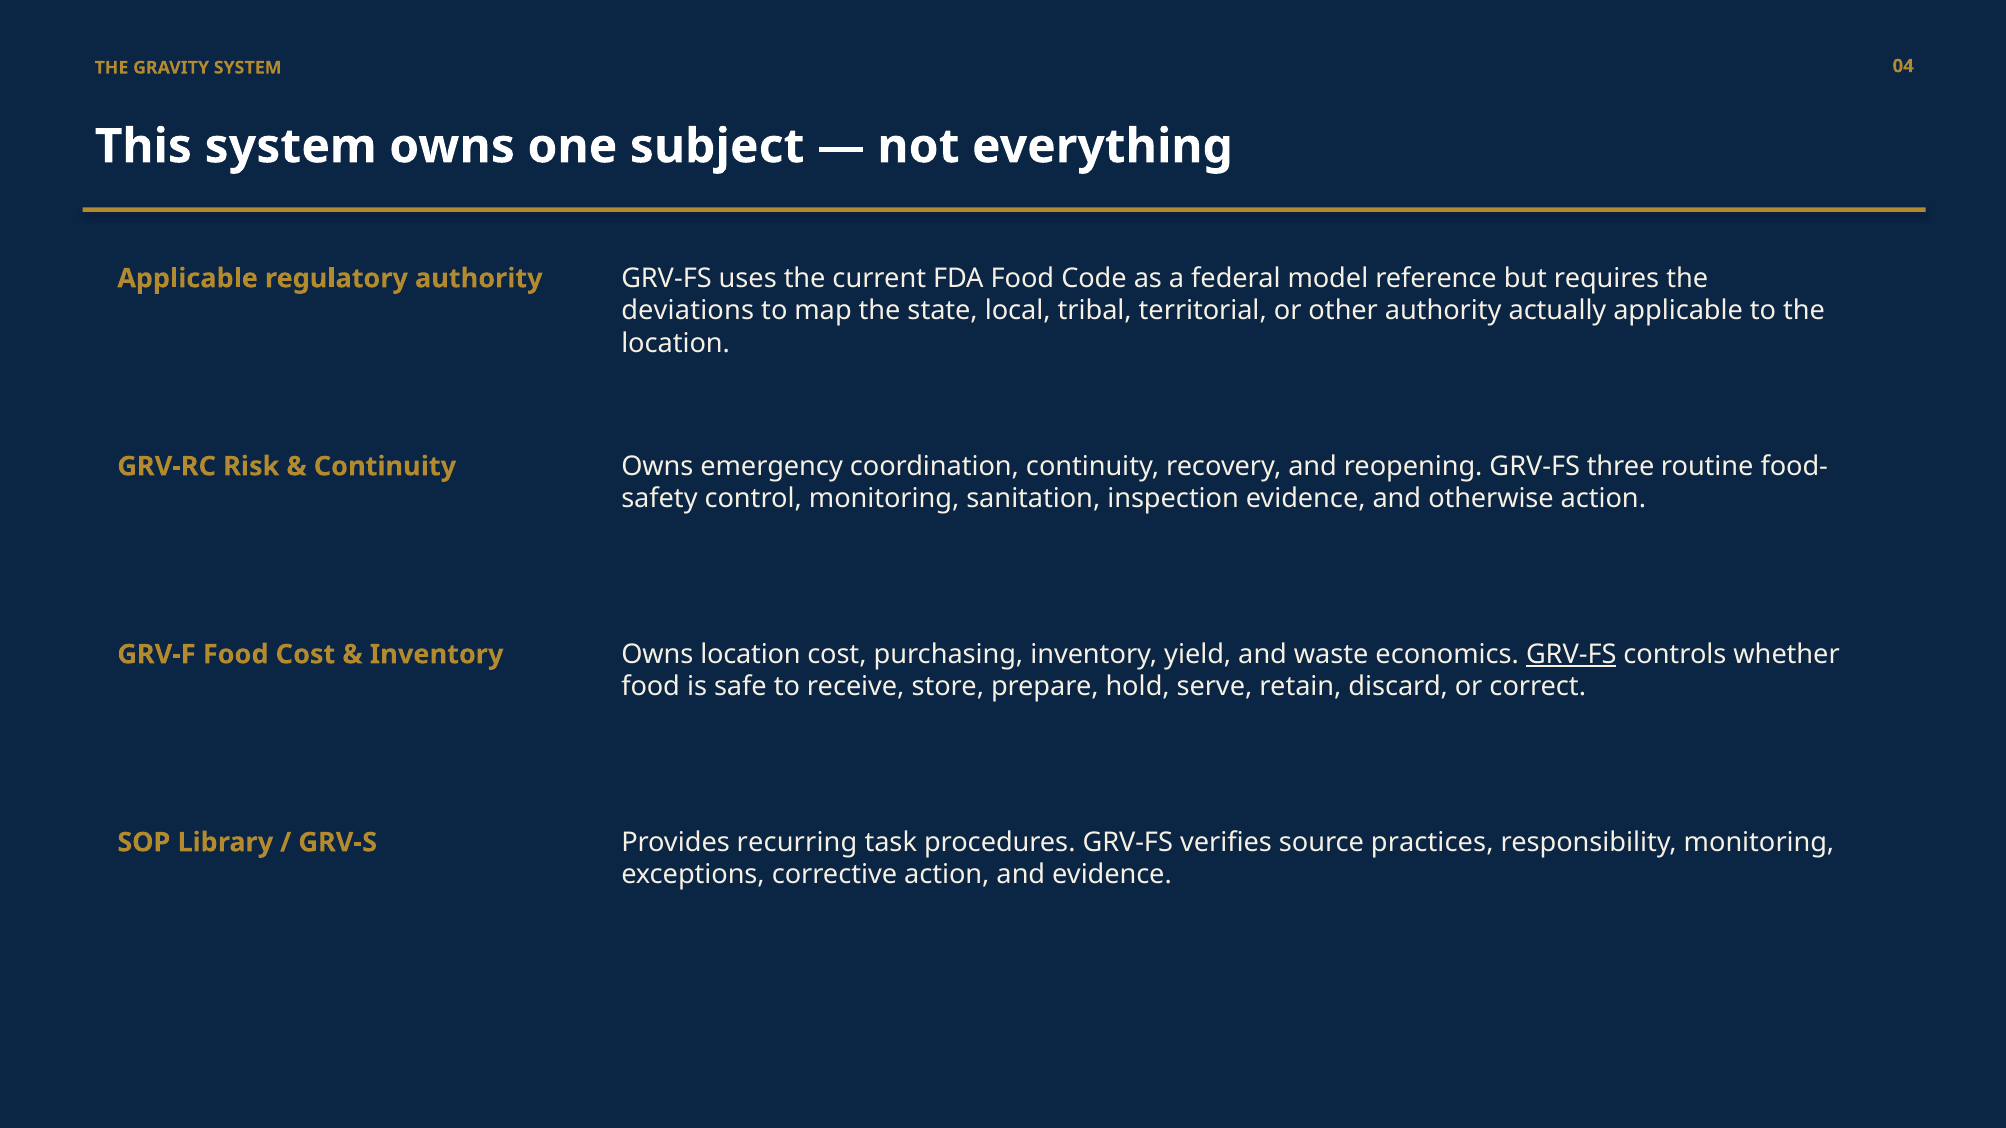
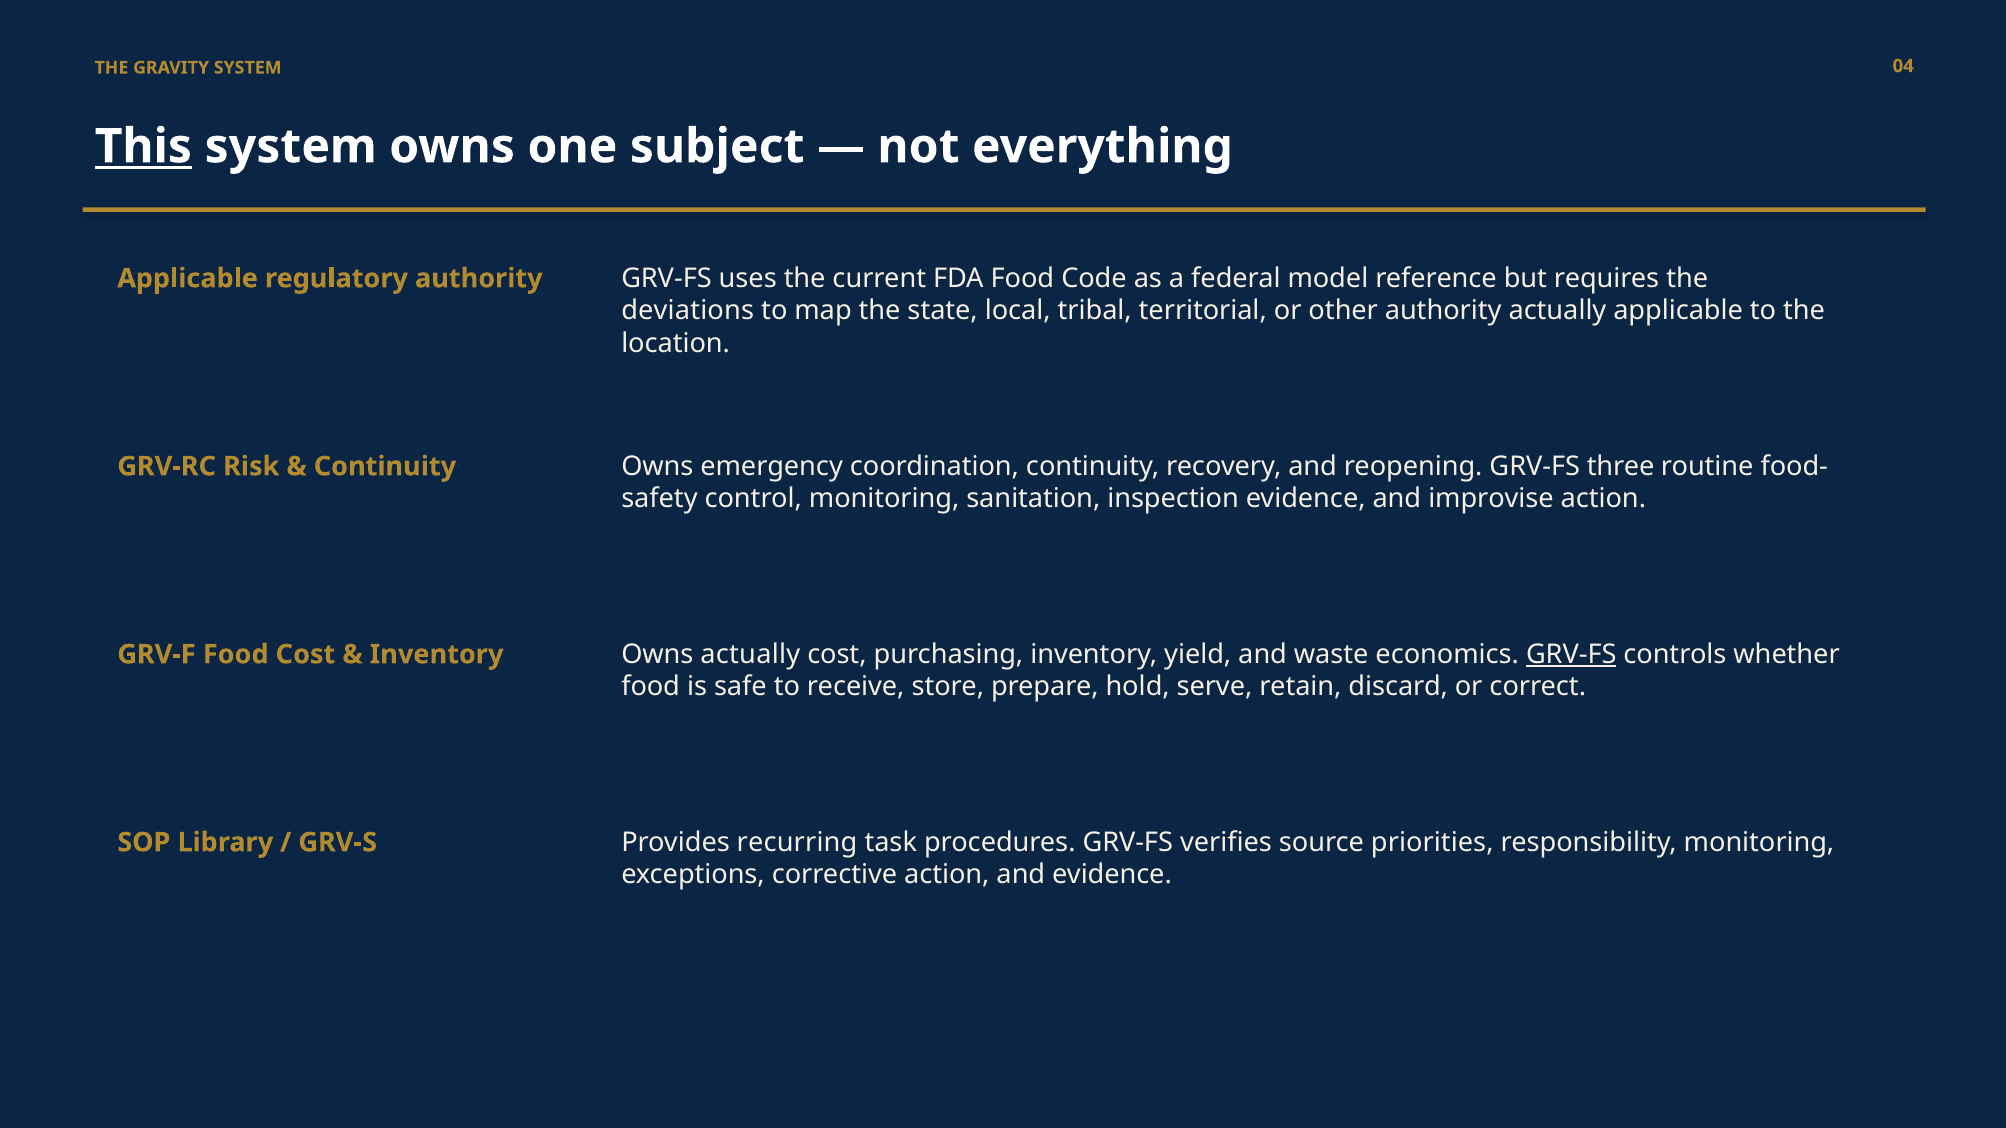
This underline: none -> present
otherwise: otherwise -> improvise
Owns location: location -> actually
practices: practices -> priorities
